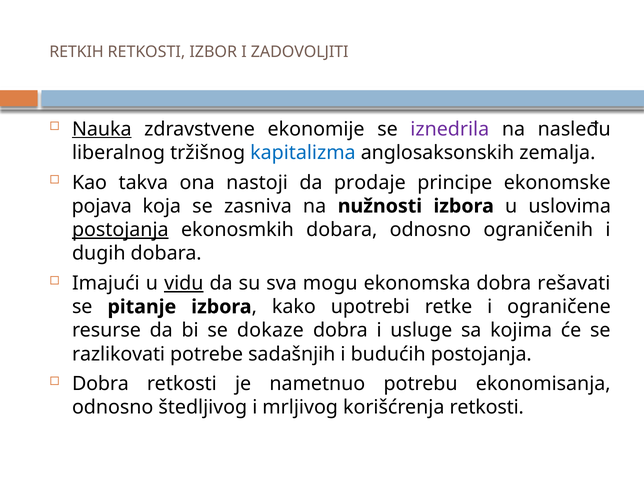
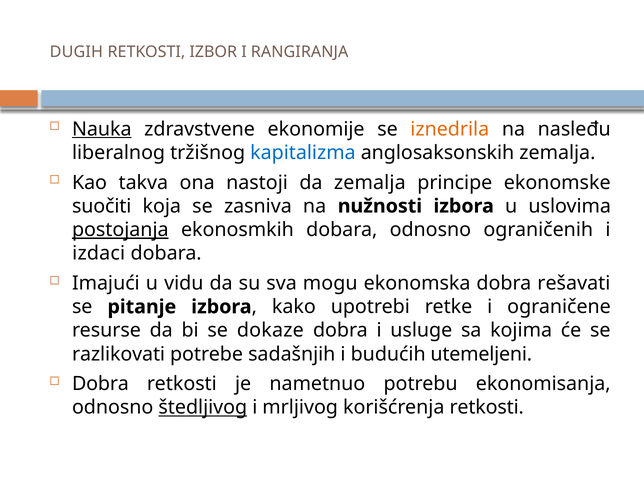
RETKIH: RETKIH -> DUGIH
ZADOVOLJITI: ZADOVOLJITI -> RANGIRANJA
iznedrila colour: purple -> orange
da prodaje: prodaje -> zemalja
pojava: pojava -> suočiti
dugih: dugih -> izdaci
vidu underline: present -> none
budućih postojanja: postojanja -> utemeljeni
štedljivog underline: none -> present
